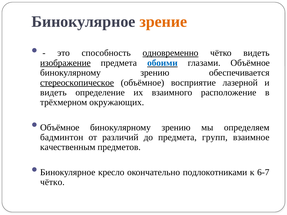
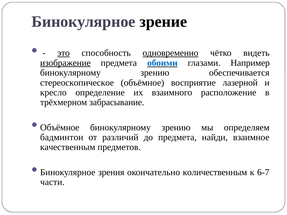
зрение colour: orange -> black
это underline: none -> present
глазами Объёмное: Объёмное -> Например
стереоскопическое underline: present -> none
видеть at (53, 93): видеть -> кресло
окружающих: окружающих -> забрасывание
групп: групп -> найди
кресло: кресло -> зрения
подлокотниками: подлокотниками -> количественным
чётко at (52, 182): чётко -> части
